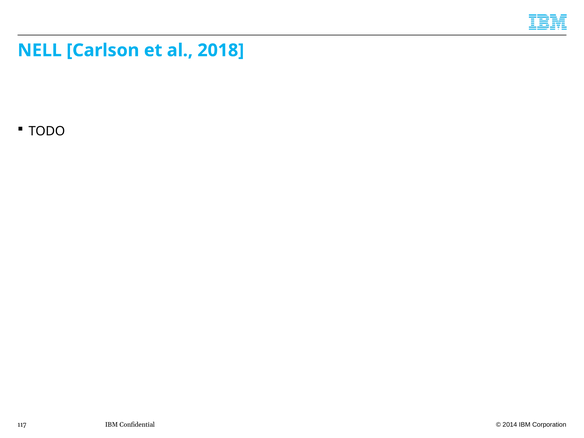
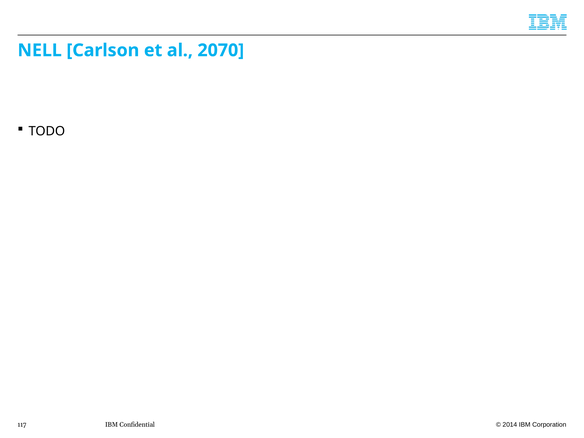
2018: 2018 -> 2070
